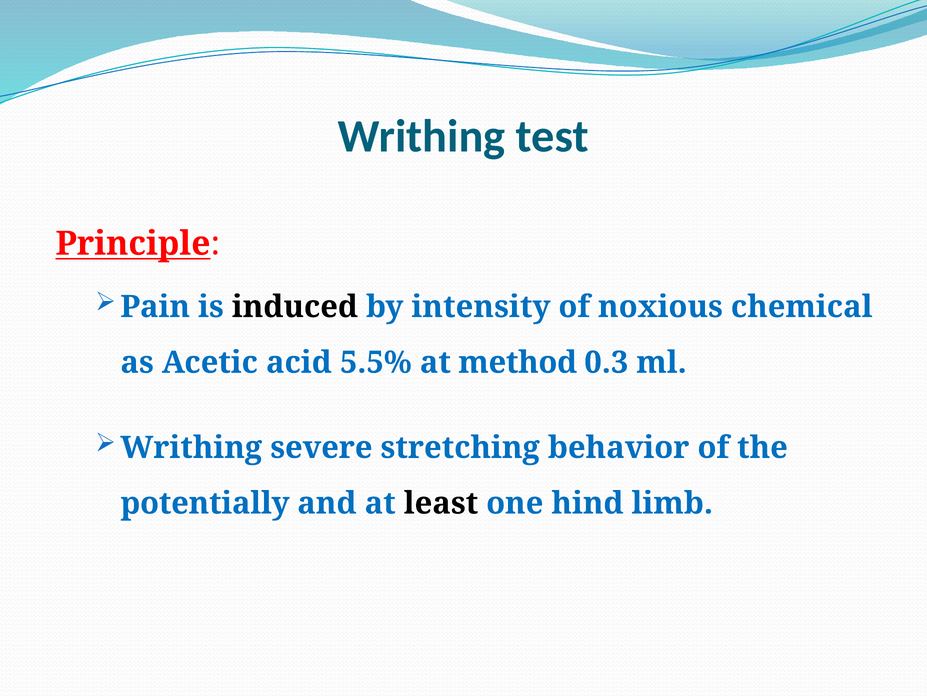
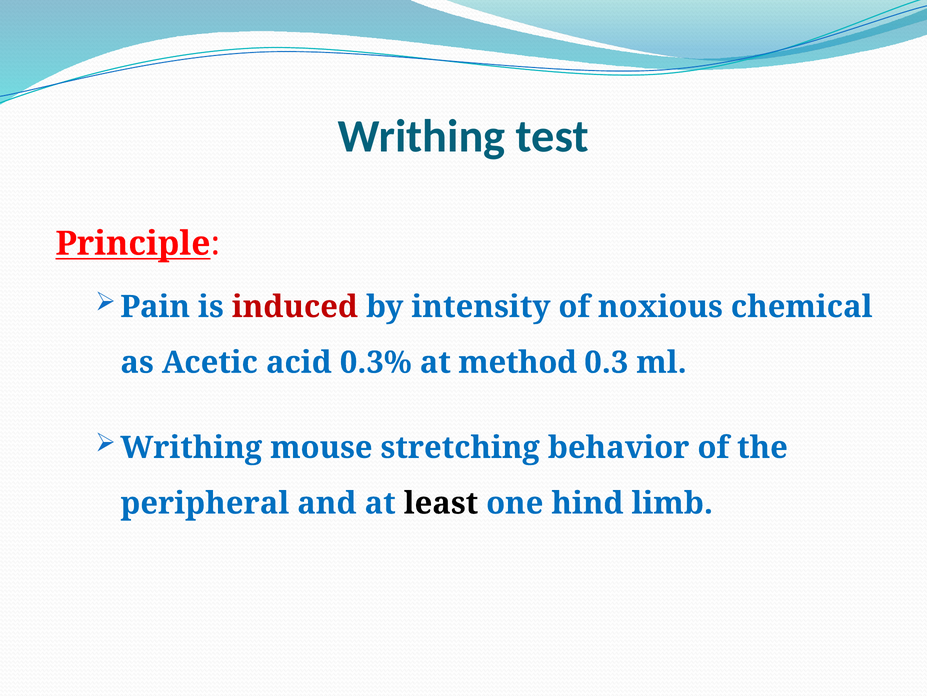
induced colour: black -> red
5.5%: 5.5% -> 0.3%
severe: severe -> mouse
potentially: potentially -> peripheral
